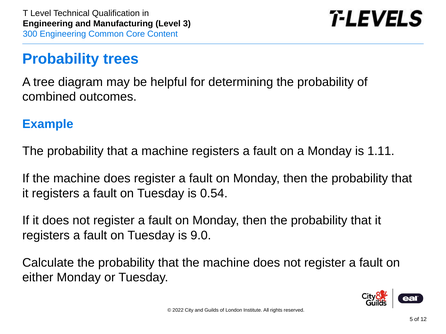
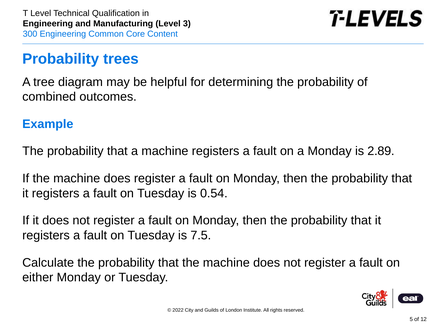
1.11: 1.11 -> 2.89
9.0: 9.0 -> 7.5
